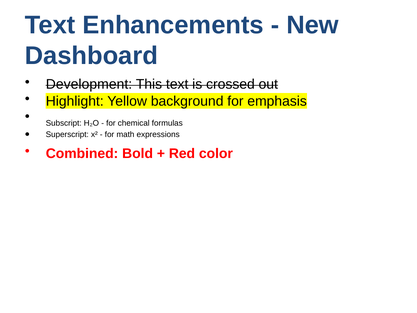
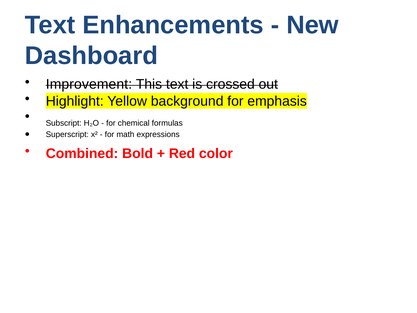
Development: Development -> Improvement
